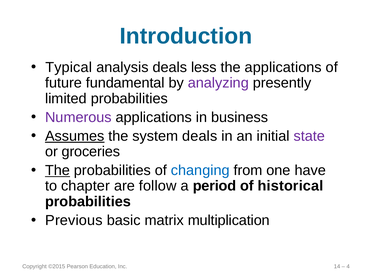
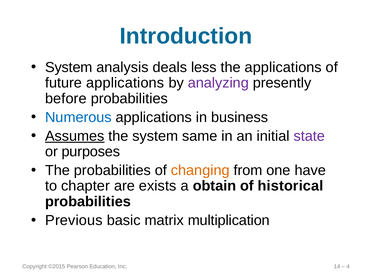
Typical at (69, 67): Typical -> System
future fundamental: fundamental -> applications
limited: limited -> before
Numerous colour: purple -> blue
system deals: deals -> same
groceries: groceries -> purposes
The at (57, 170) underline: present -> none
changing colour: blue -> orange
follow: follow -> exists
period: period -> obtain
